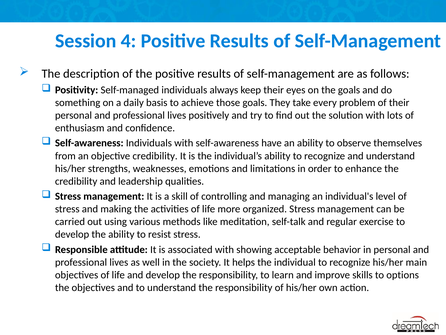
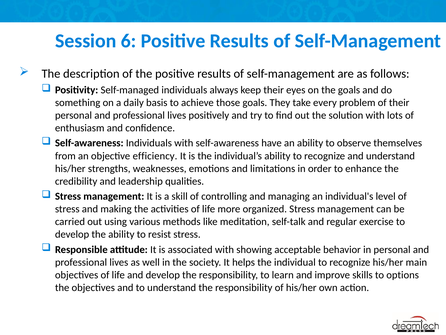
4: 4 -> 6
objective credibility: credibility -> efficiency
